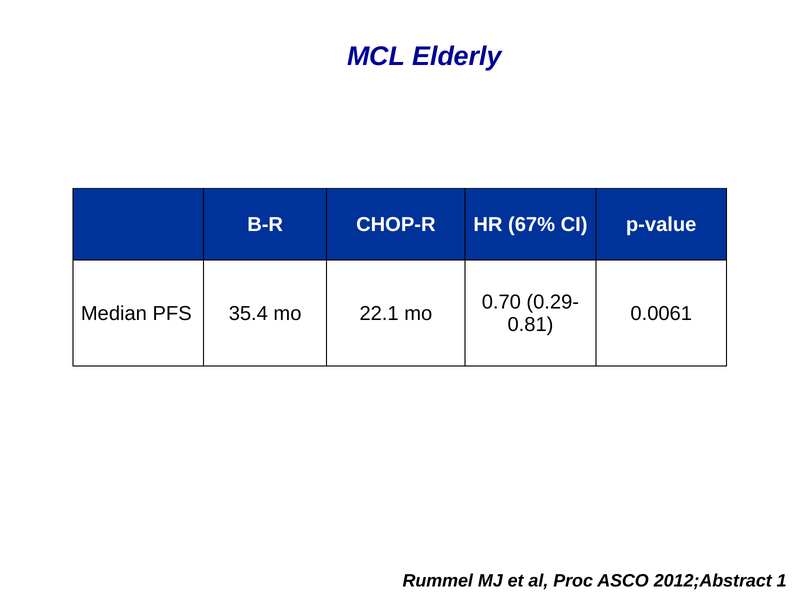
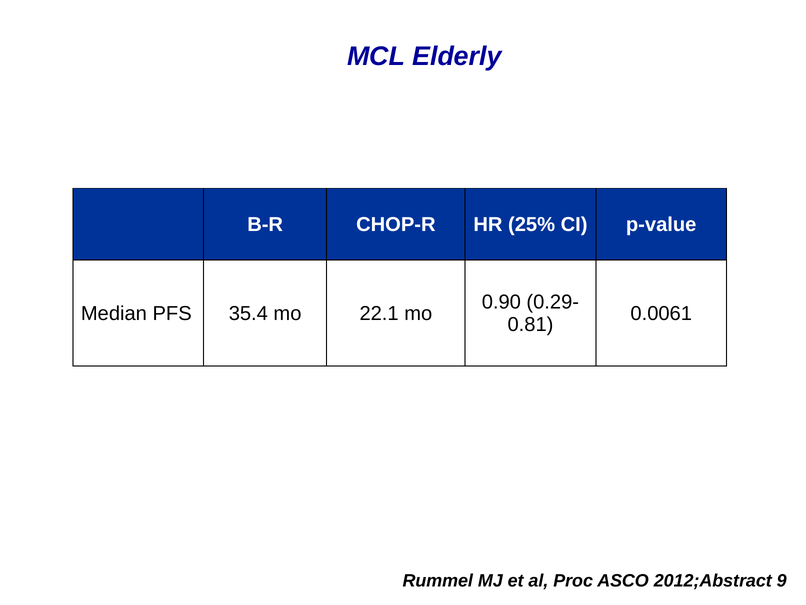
67%: 67% -> 25%
0.70: 0.70 -> 0.90
1: 1 -> 9
